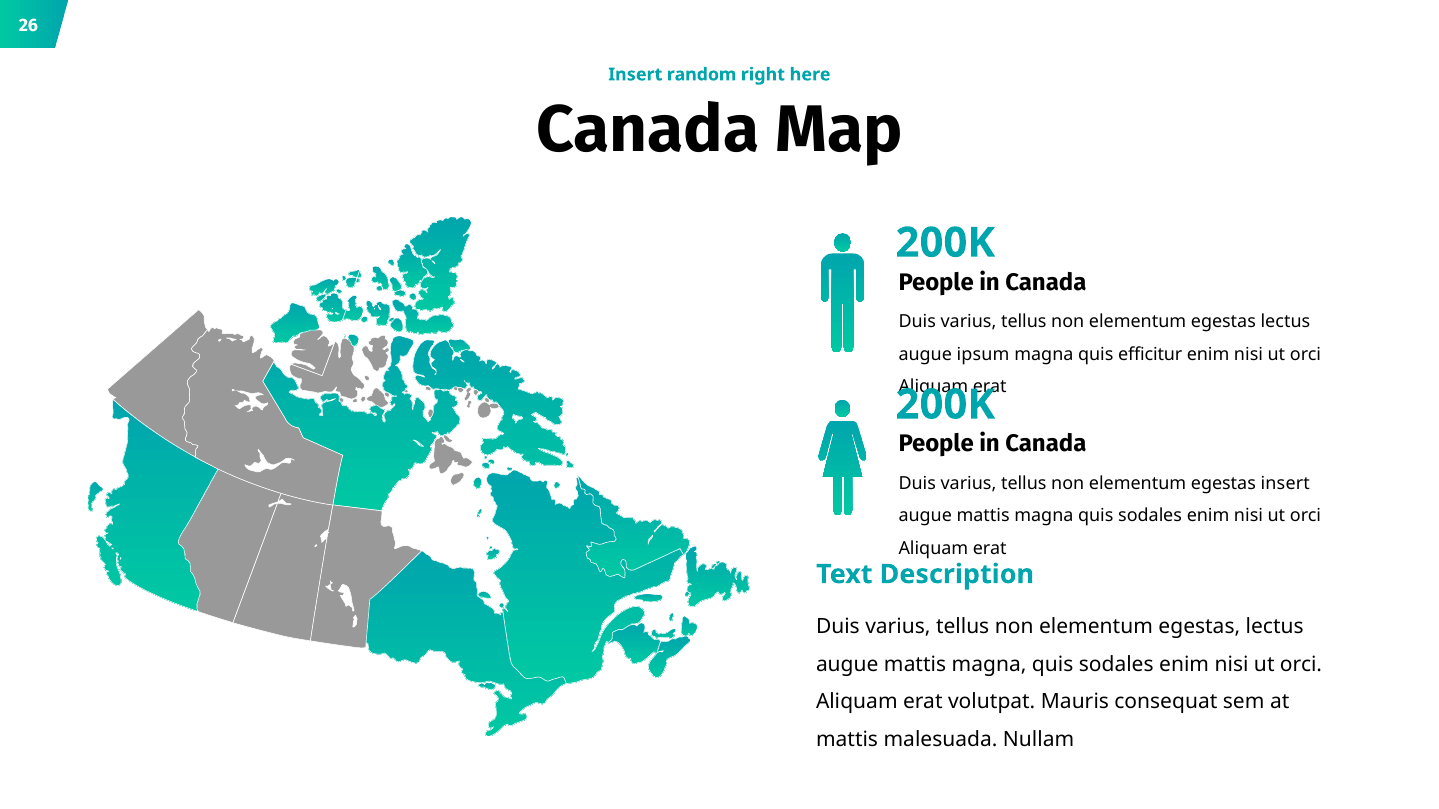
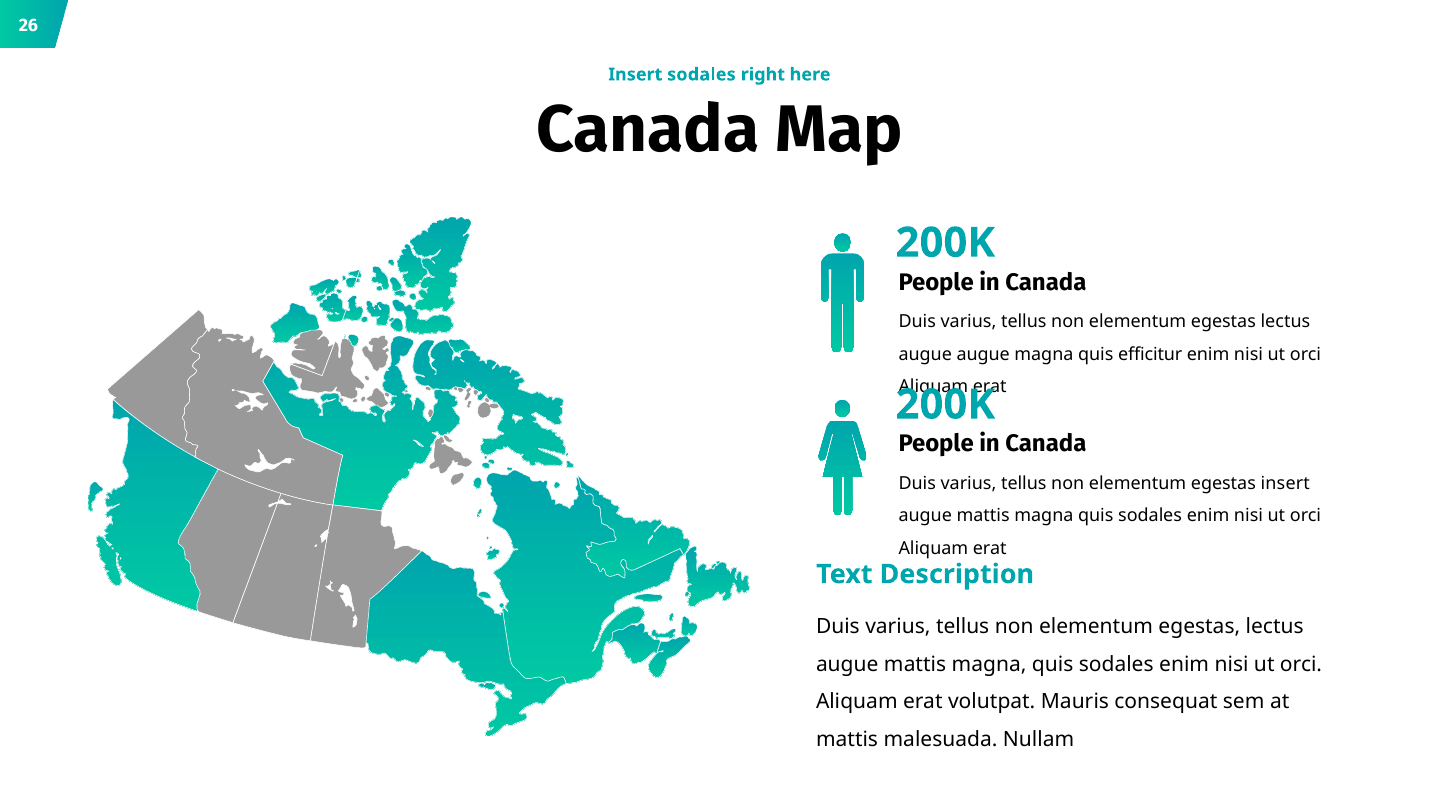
Insert random: random -> sodales
augue ipsum: ipsum -> augue
